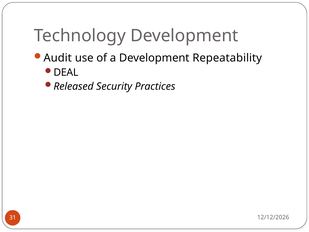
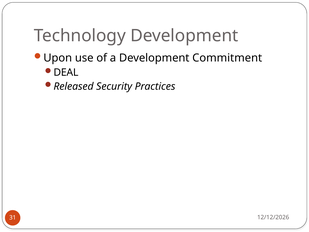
Audit: Audit -> Upon
Repeatability: Repeatability -> Commitment
